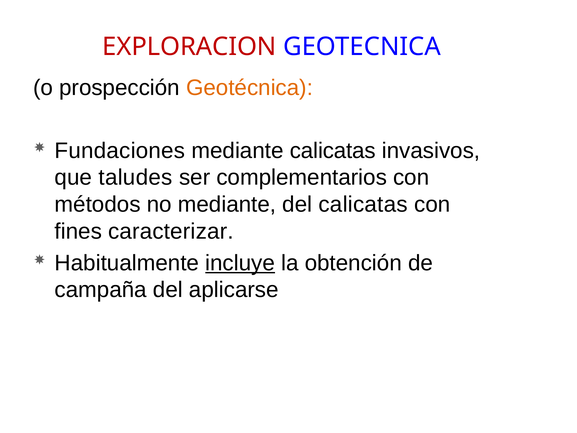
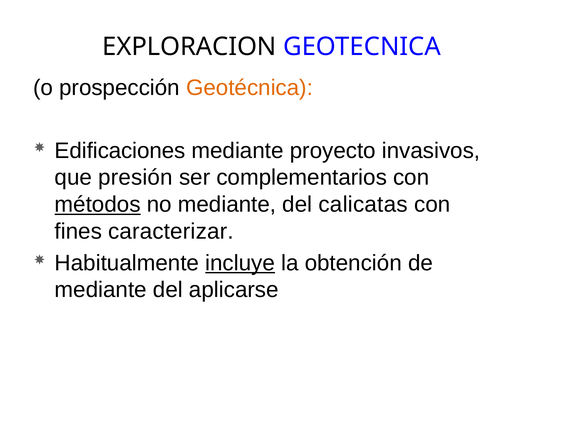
EXPLORACION colour: red -> black
Fundaciones: Fundaciones -> Edificaciones
mediante calicatas: calicatas -> proyecto
taludes: taludes -> presión
métodos underline: none -> present
campaña at (101, 290): campaña -> mediante
